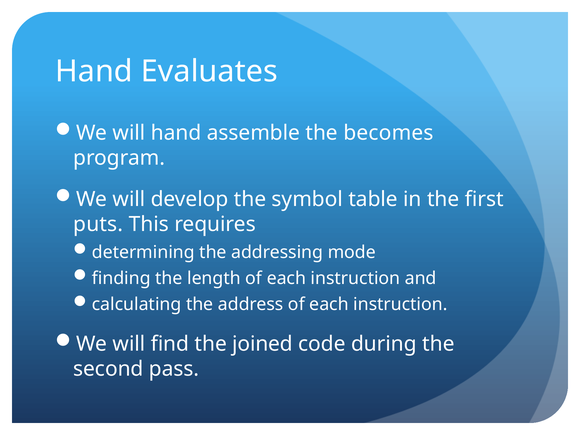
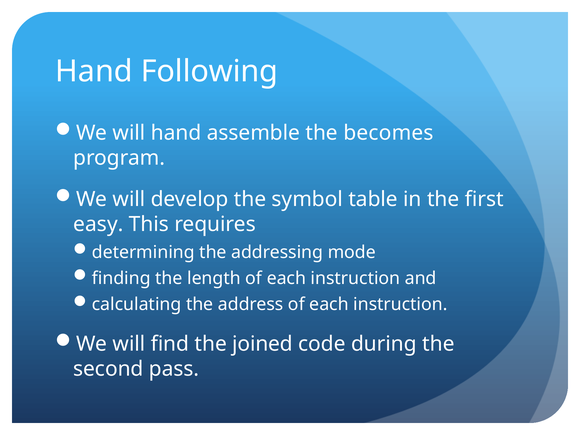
Evaluates: Evaluates -> Following
puts: puts -> easy
